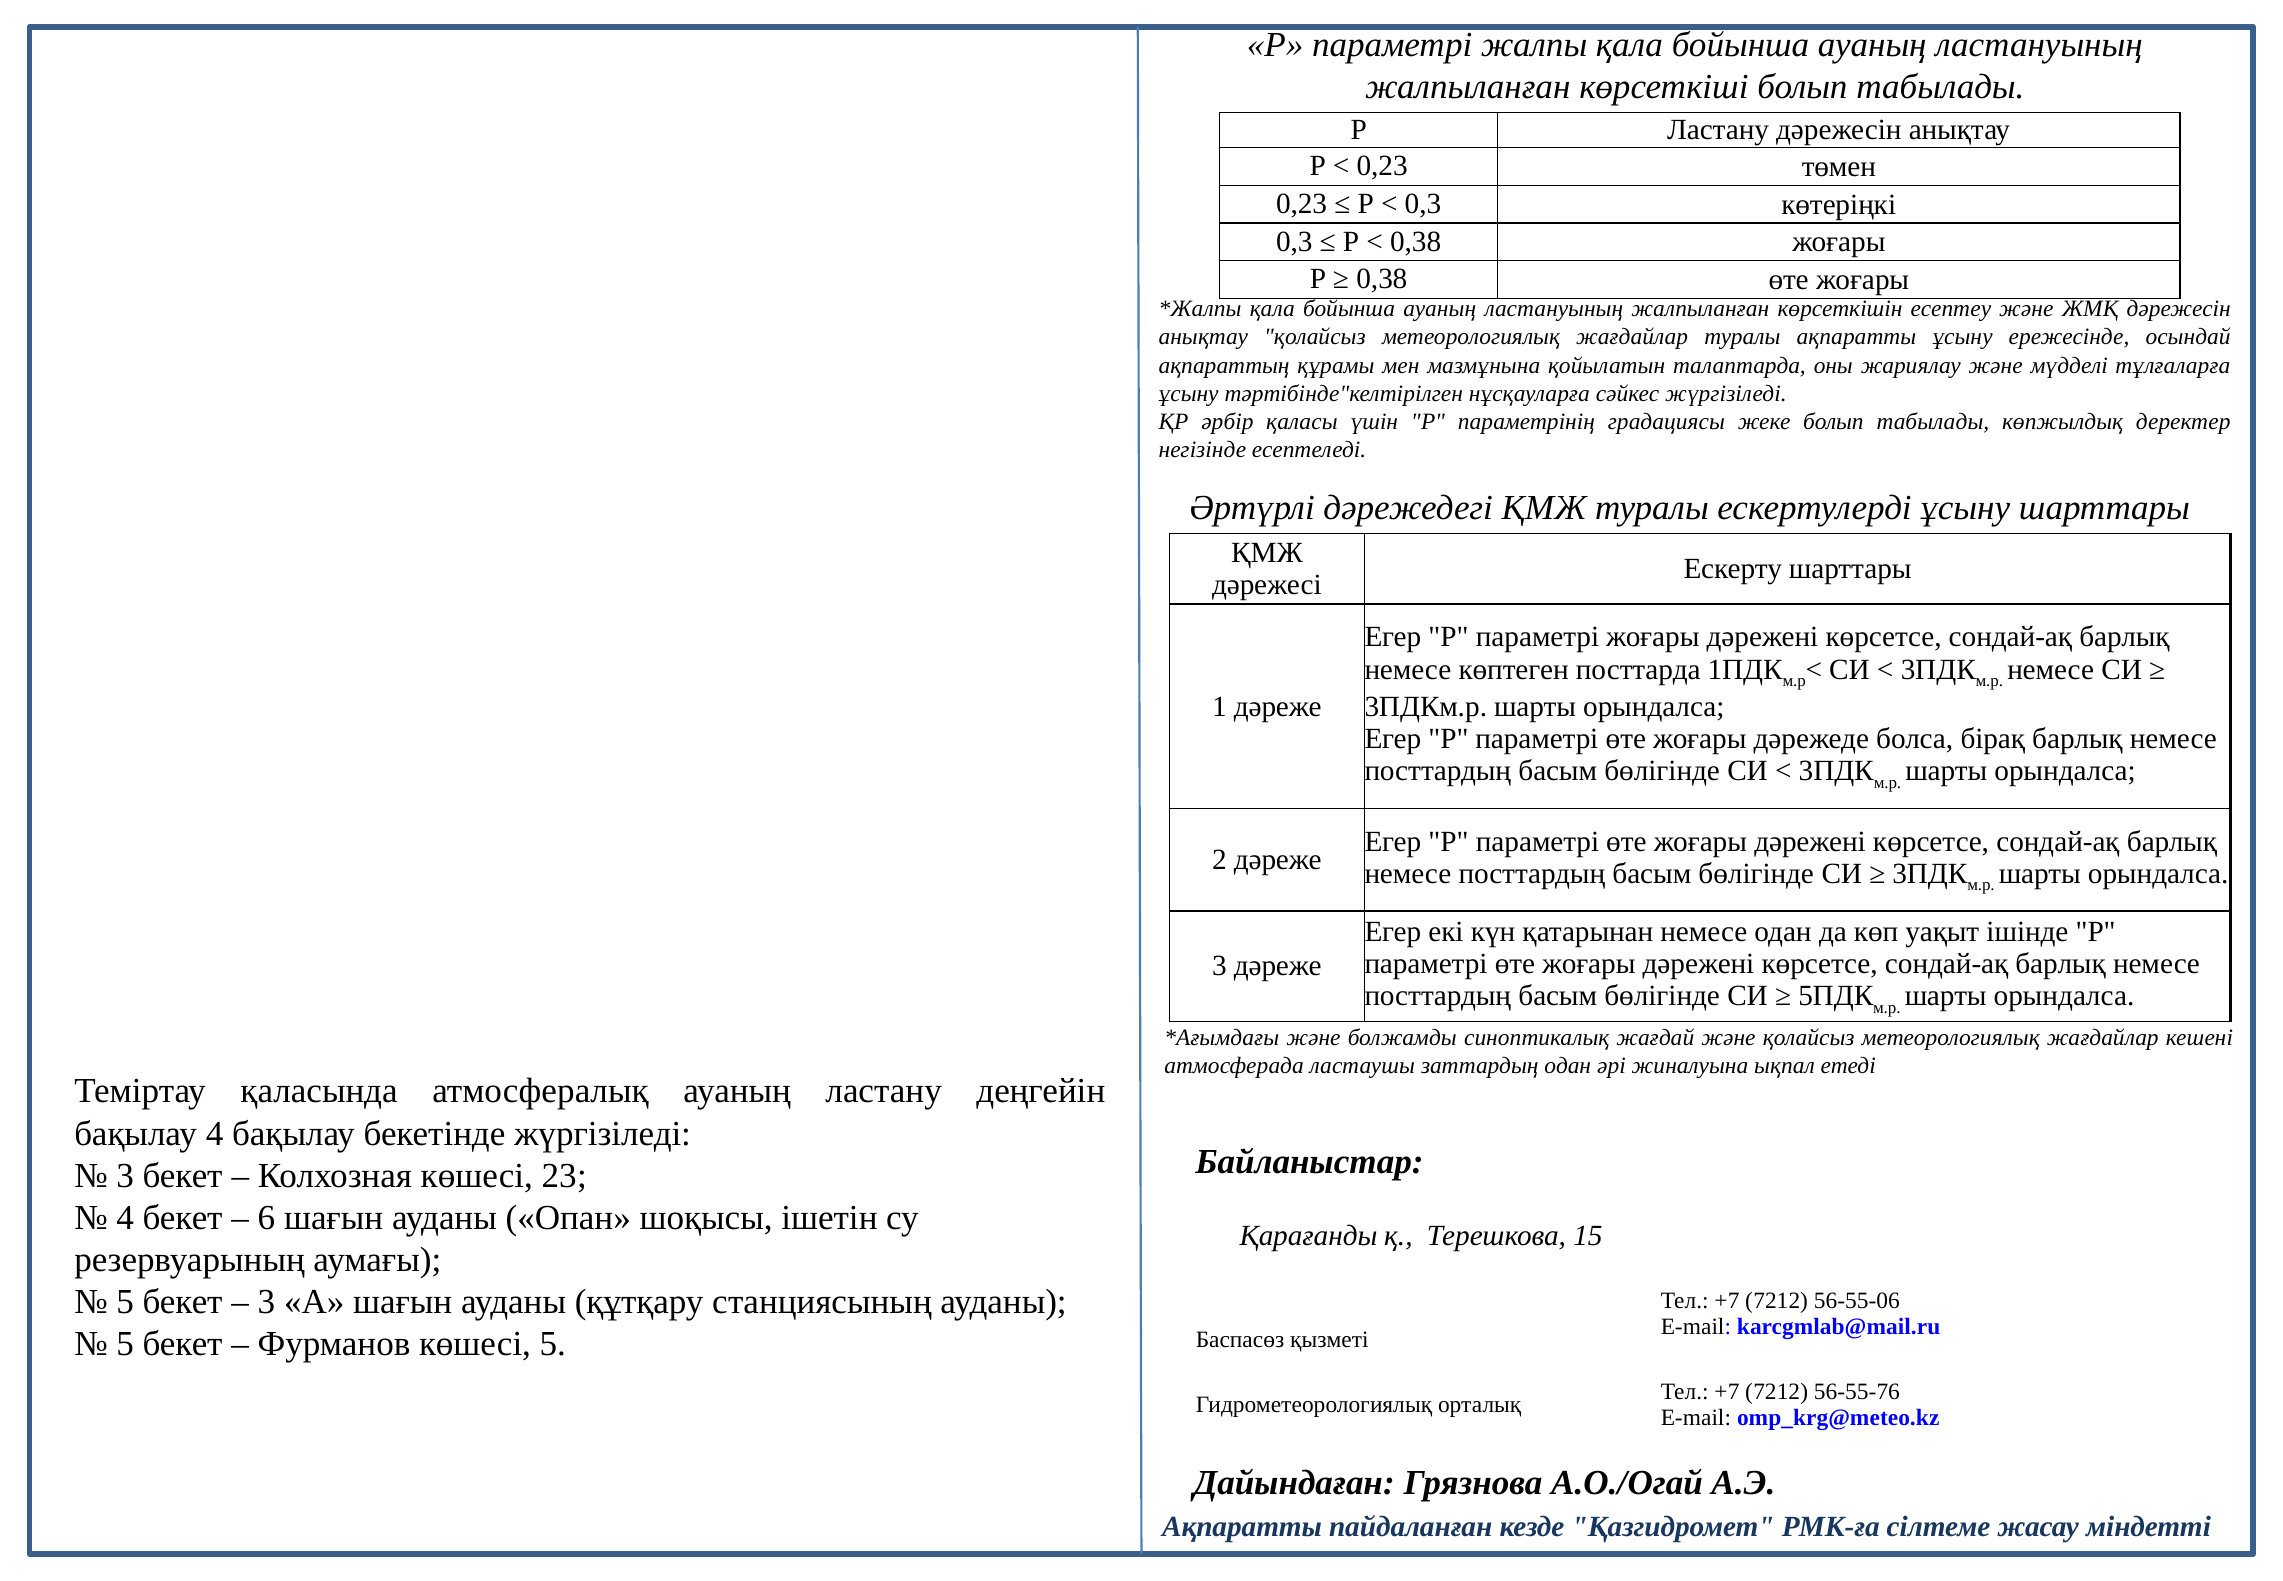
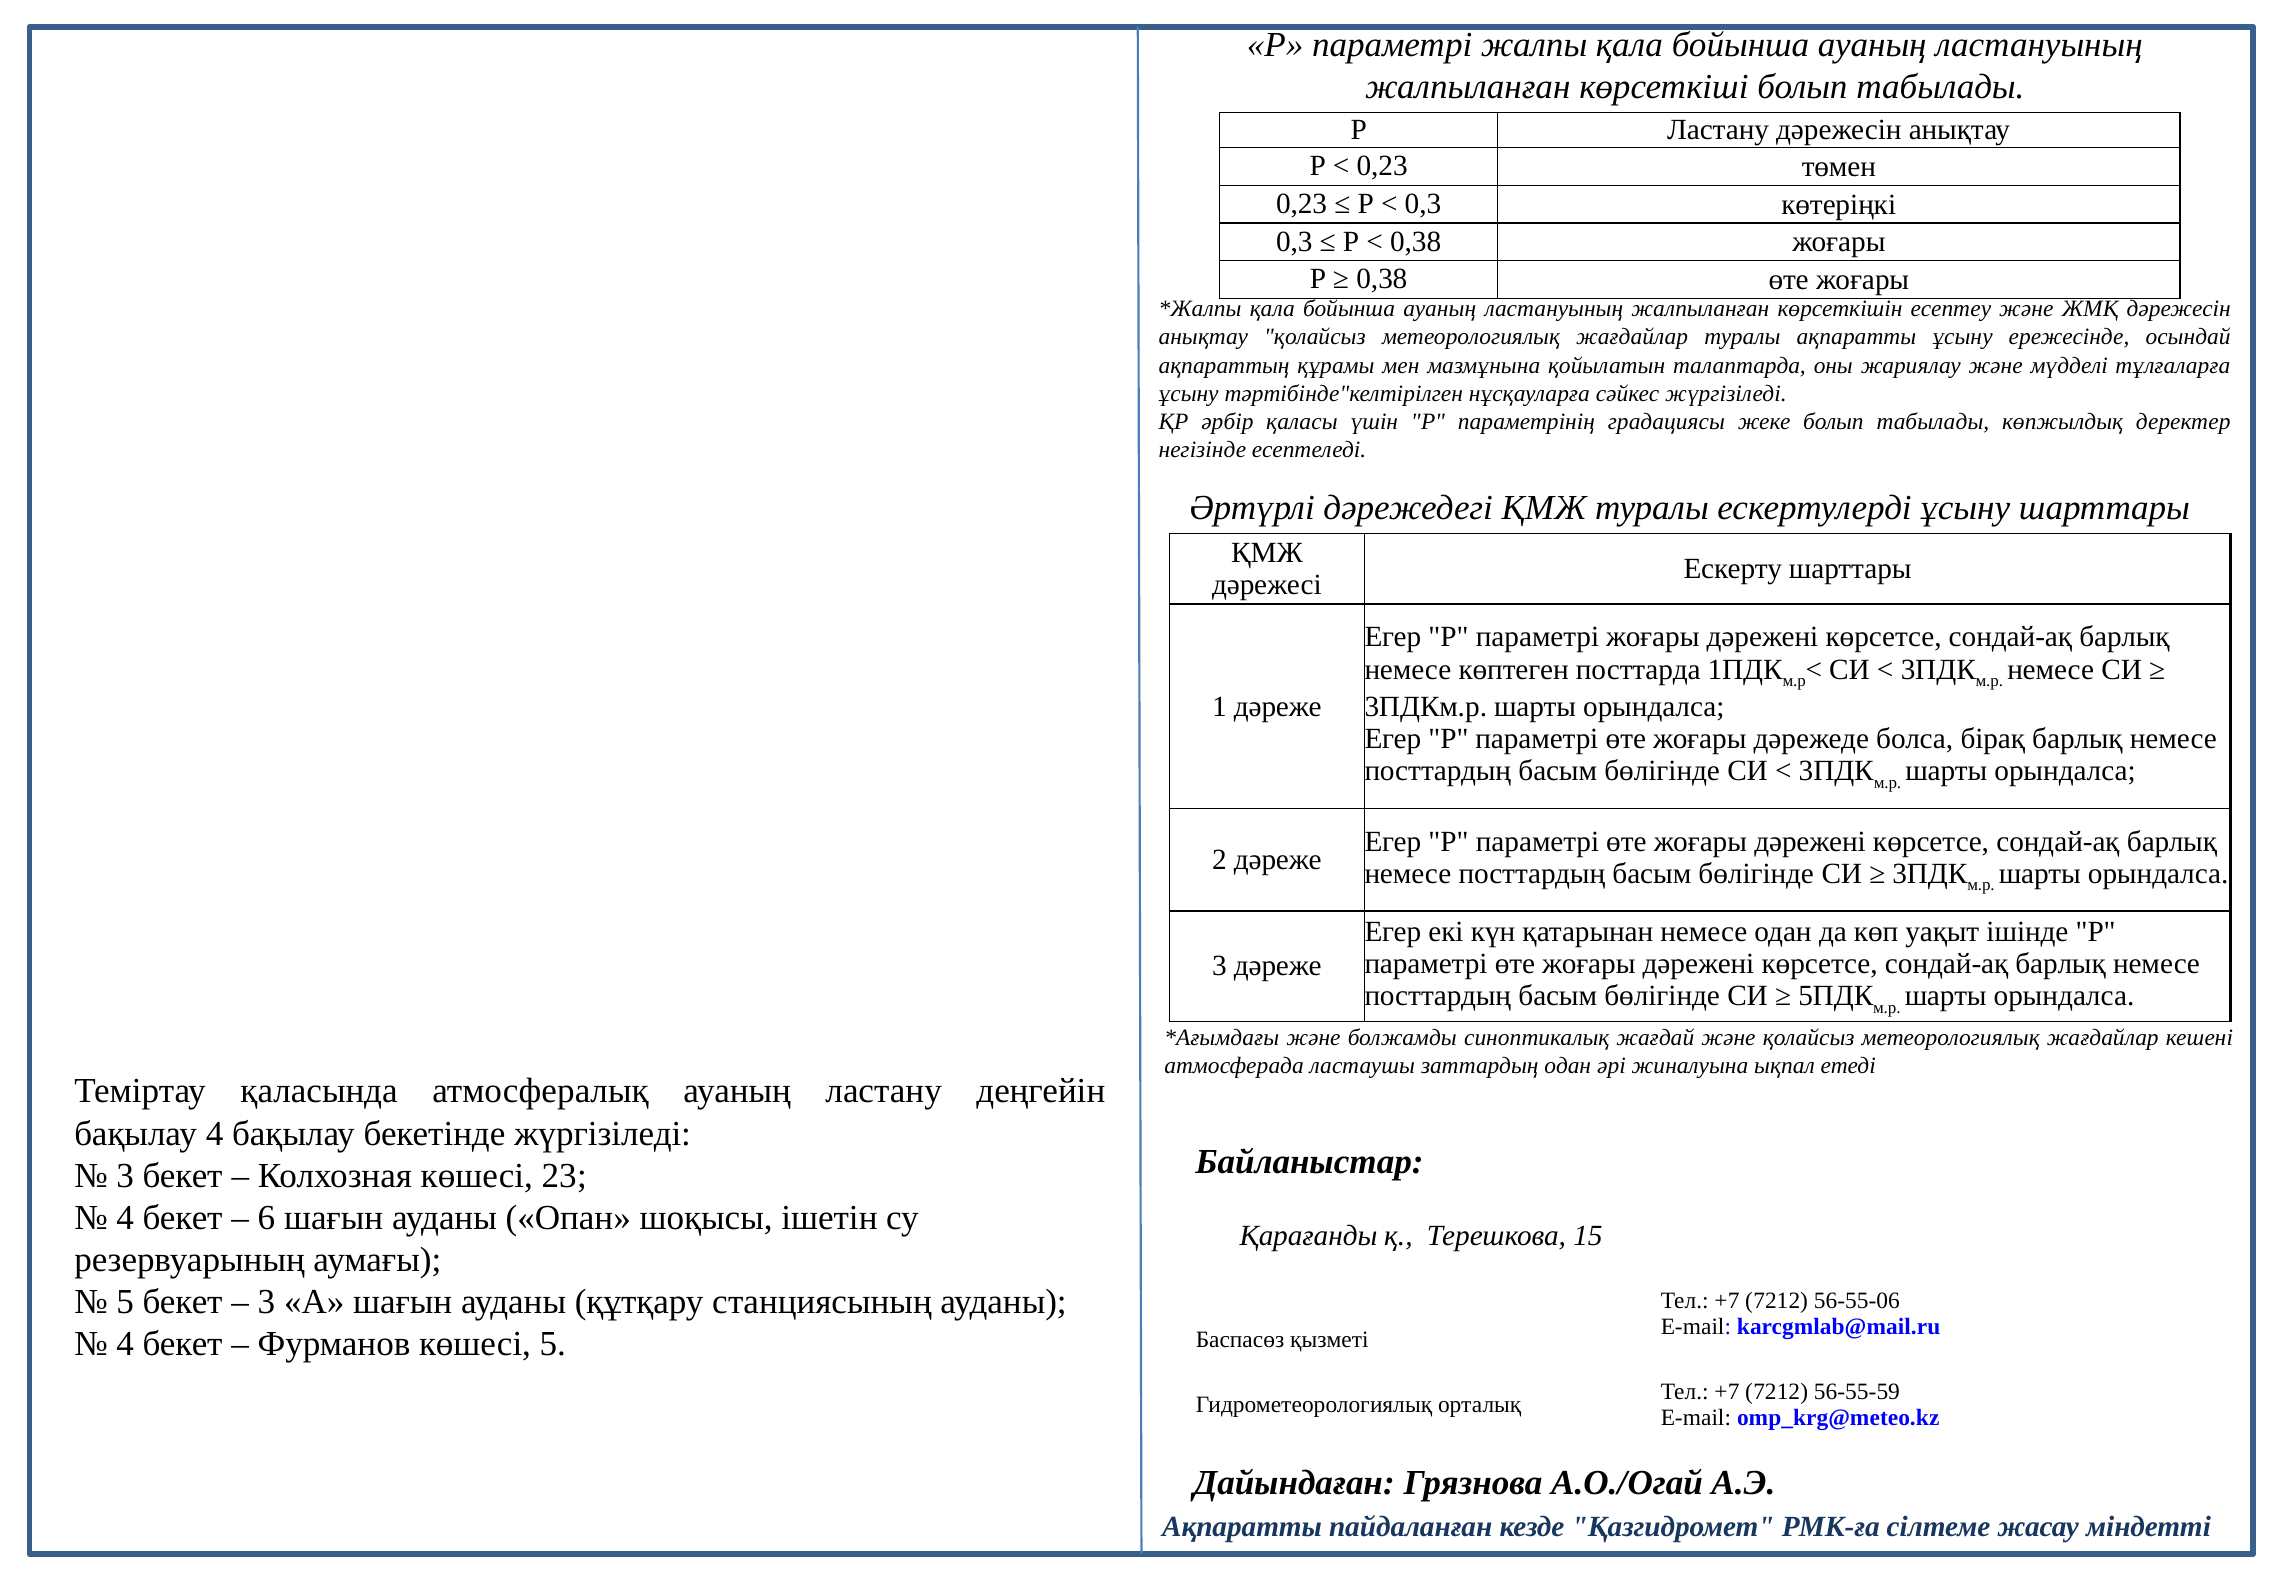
5 at (125, 1344): 5 -> 4
56-55-76: 56-55-76 -> 56-55-59
